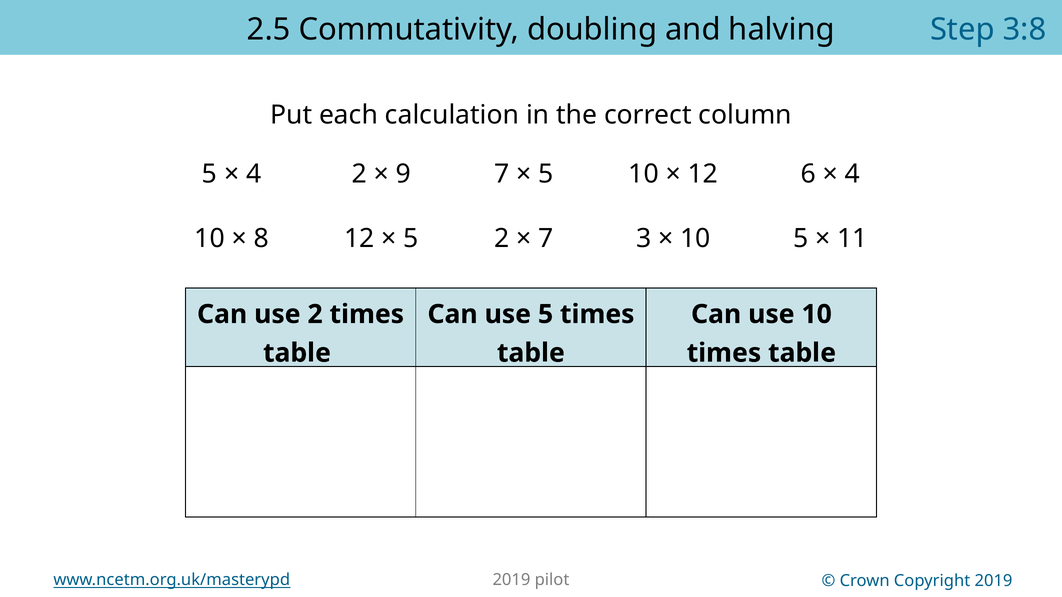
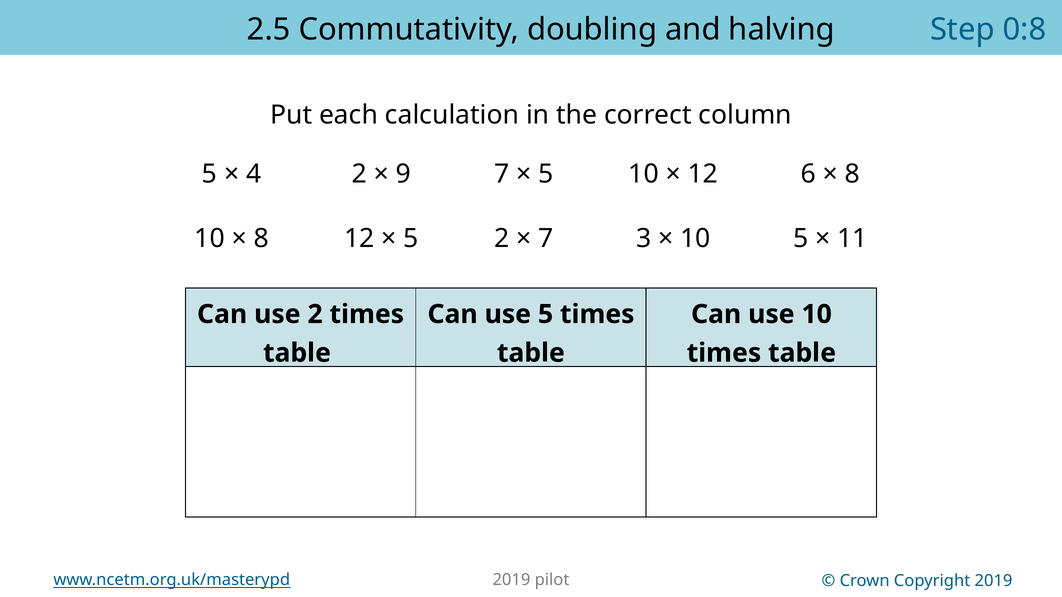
3:8: 3:8 -> 0:8
4 at (852, 174): 4 -> 8
